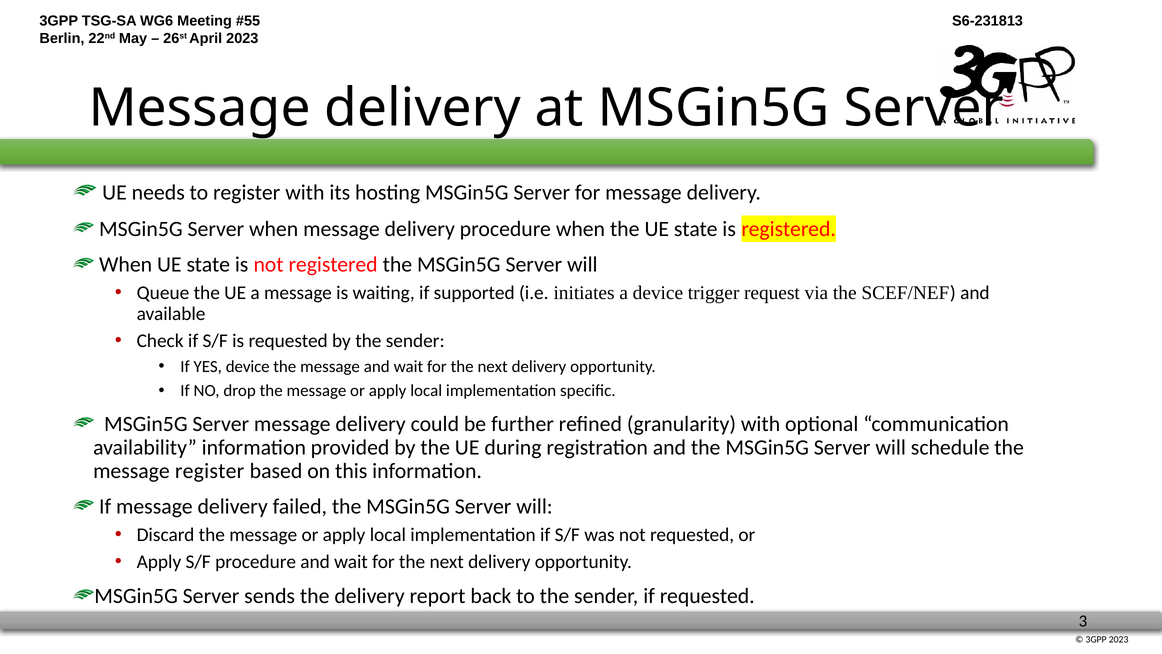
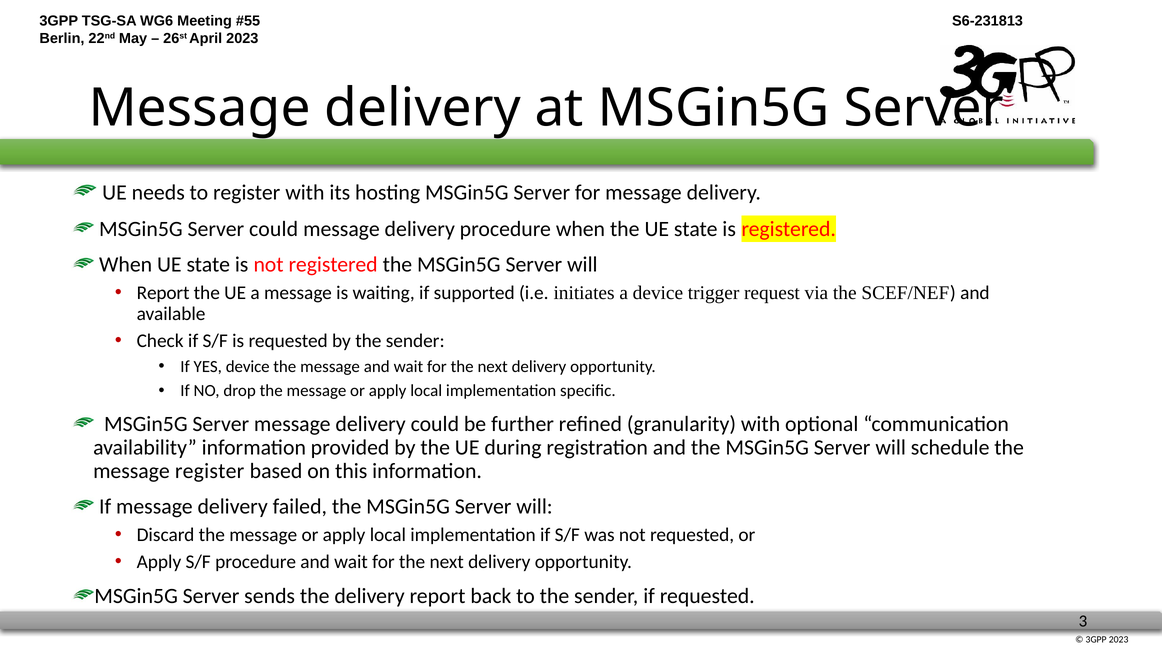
Server when: when -> could
Queue at (163, 293): Queue -> Report
